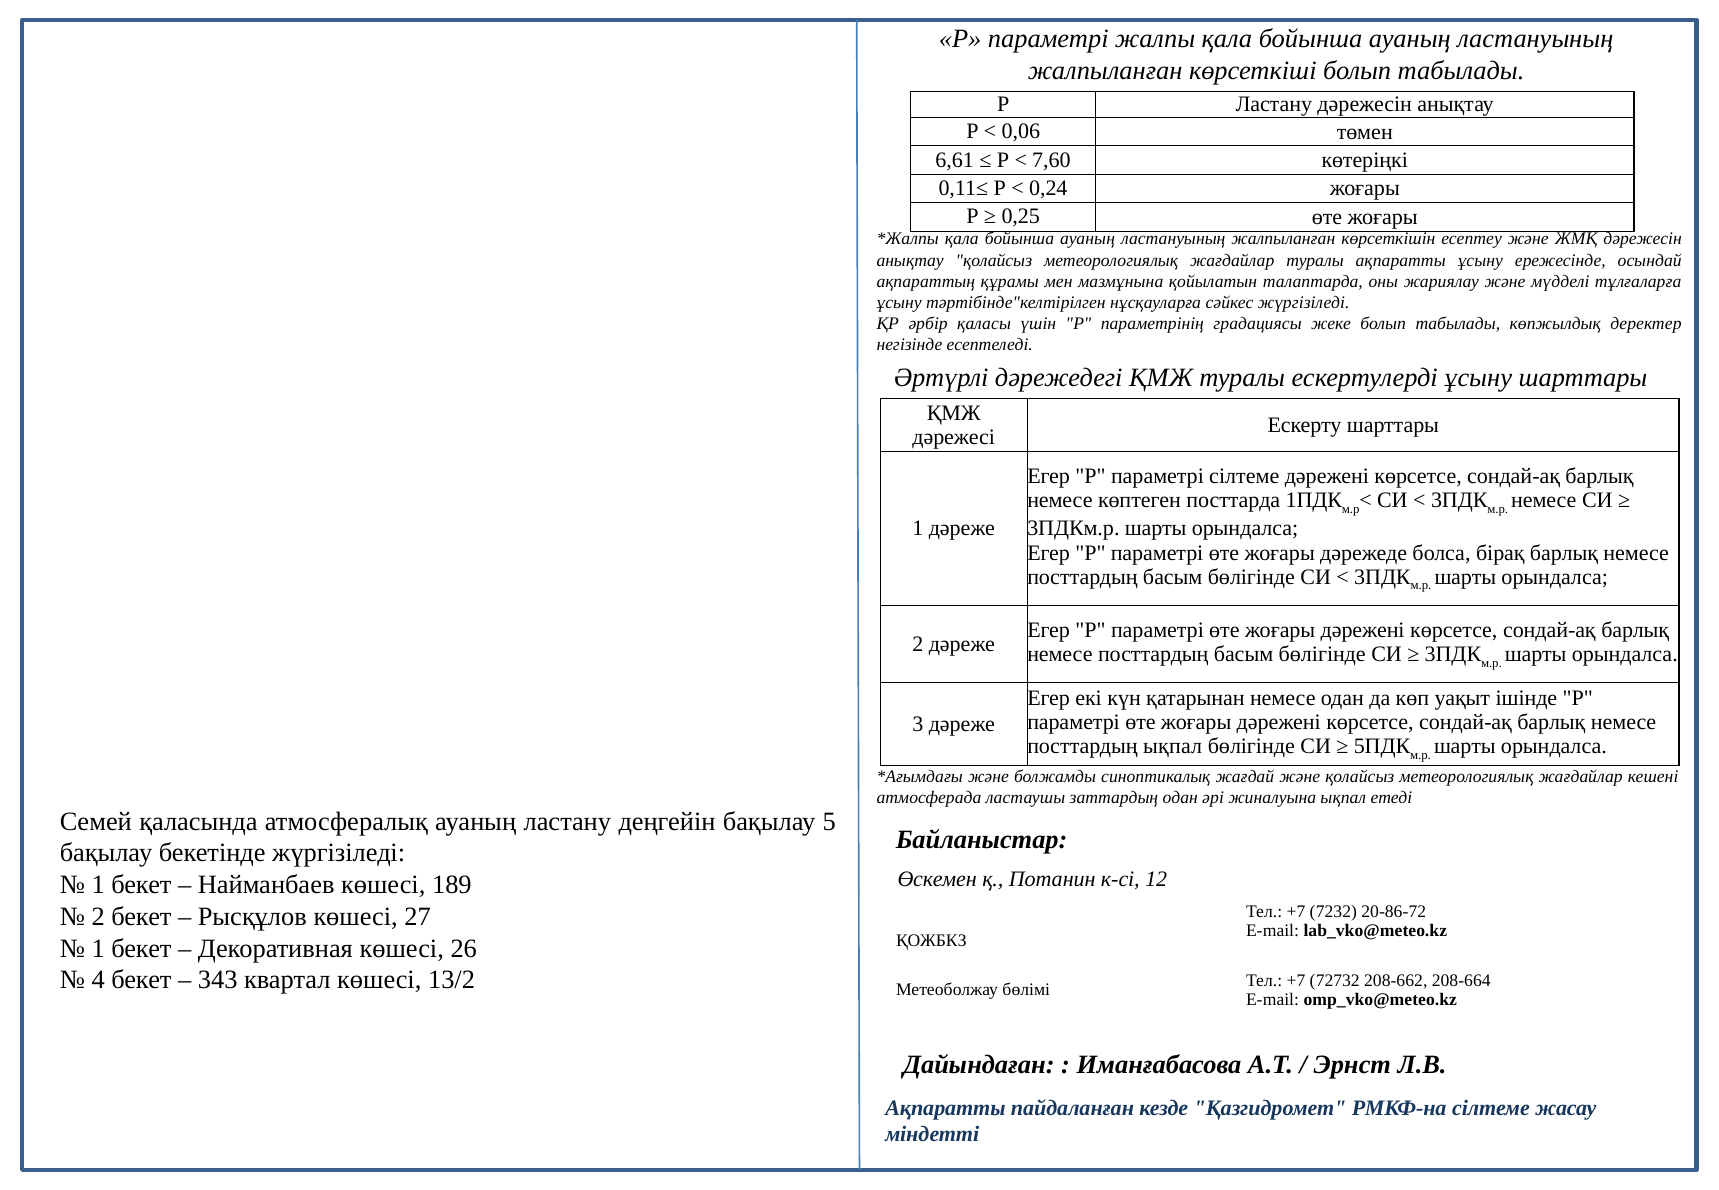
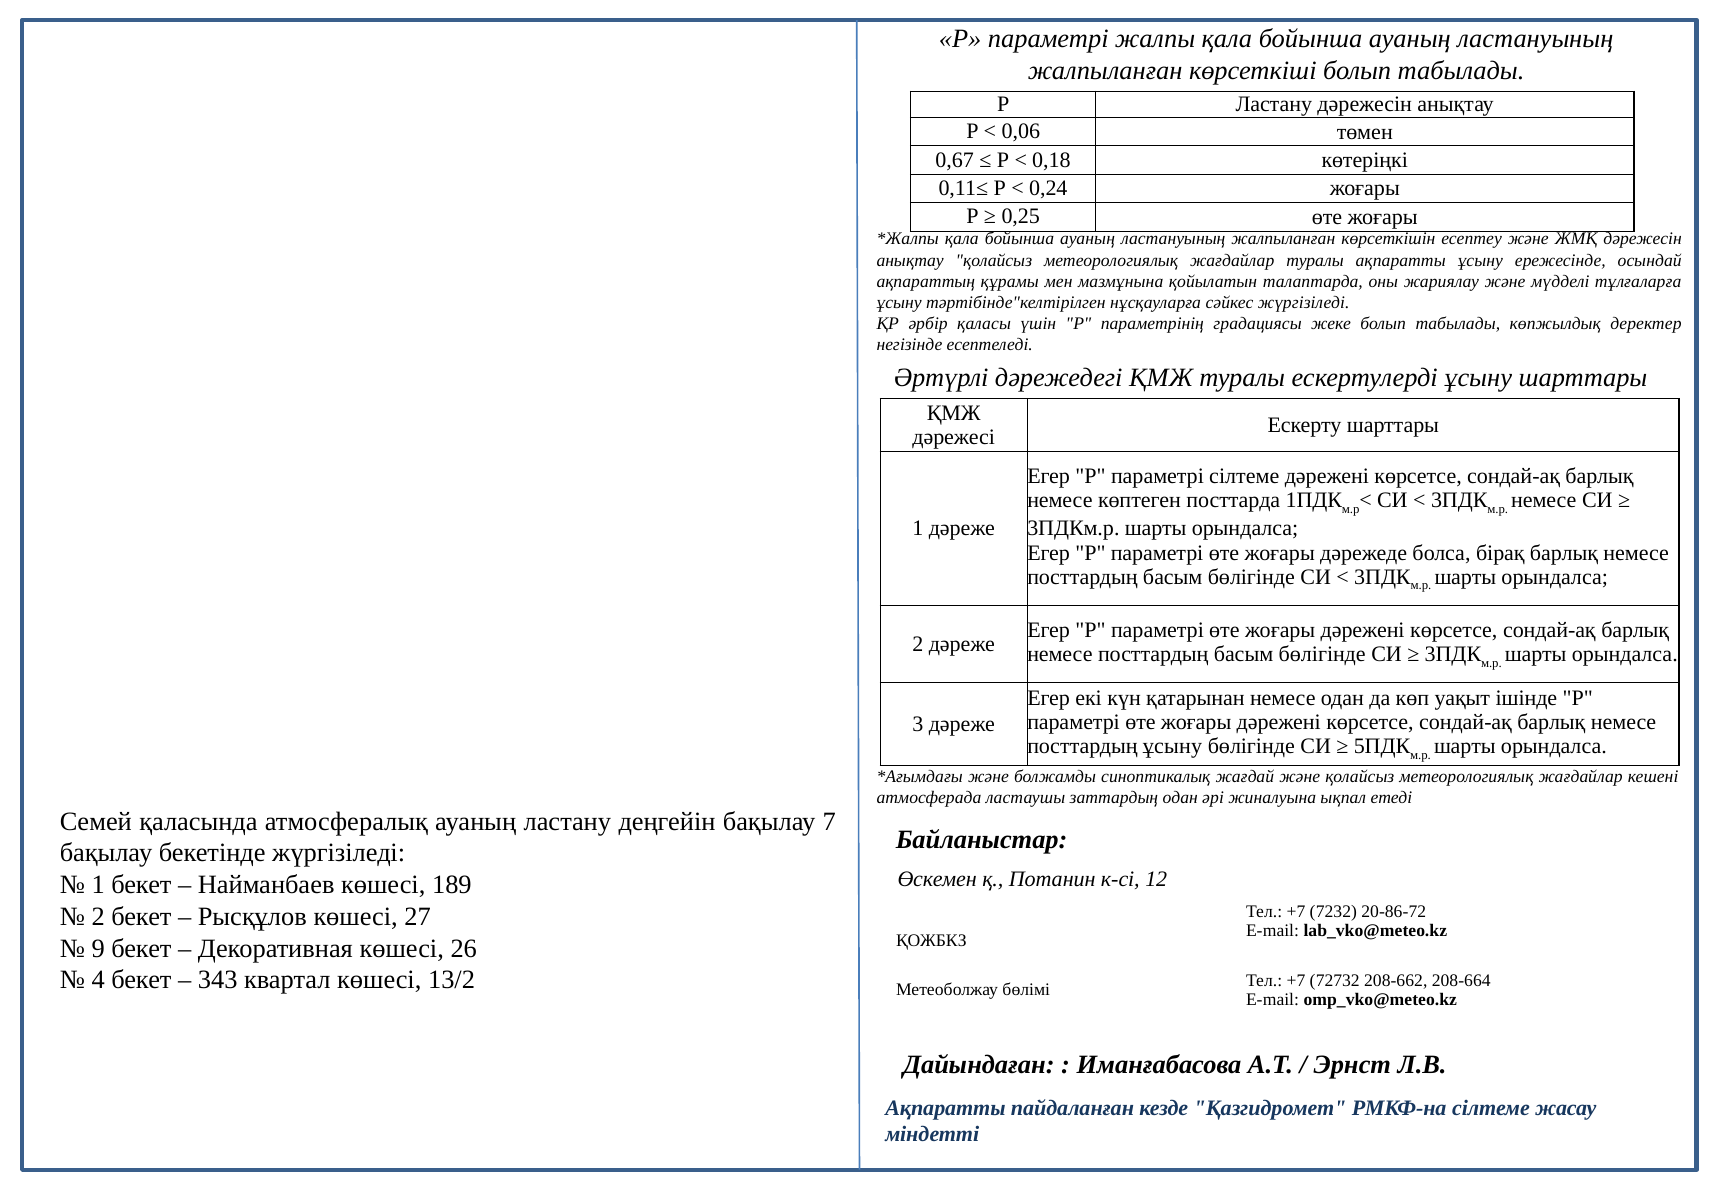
6,61: 6,61 -> 0,67
7,60: 7,60 -> 0,18
посттардың ықпал: ықпал -> ұсыну
5: 5 -> 7
1 at (98, 948): 1 -> 9
